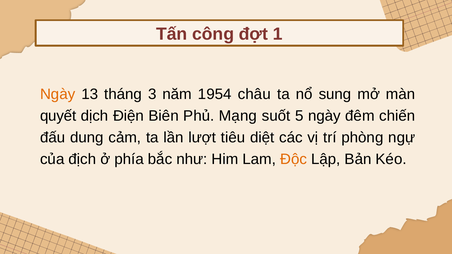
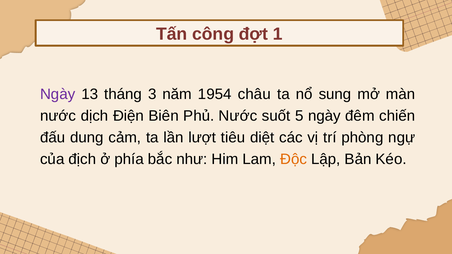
Ngày at (58, 94) colour: orange -> purple
quyết at (58, 116): quyết -> nước
Phủ Mạng: Mạng -> Nước
